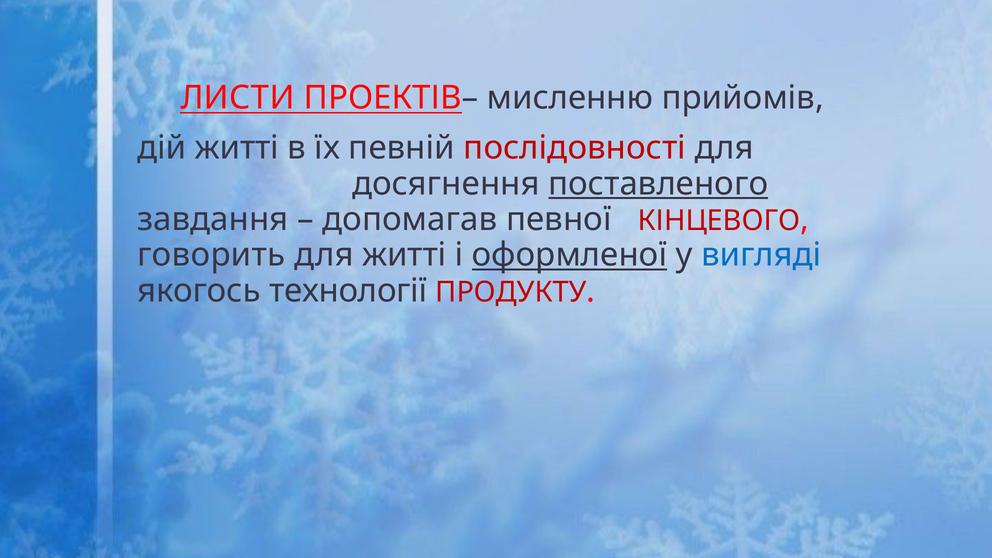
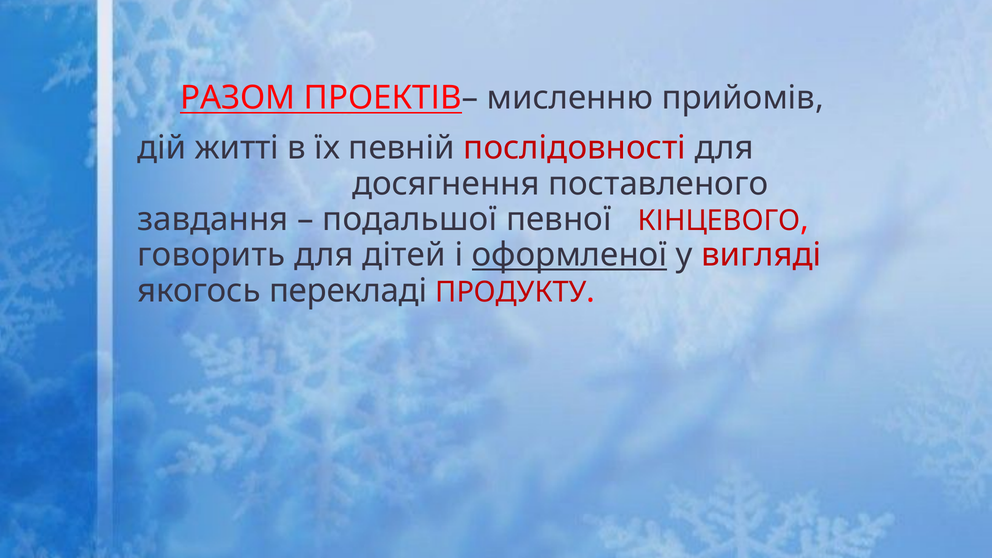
ЛИСТИ: ЛИСТИ -> РАЗОМ
поставленого underline: present -> none
допомагав: допомагав -> подальшої
для житті: житті -> дітей
вигляді colour: blue -> red
технології: технології -> перекладі
